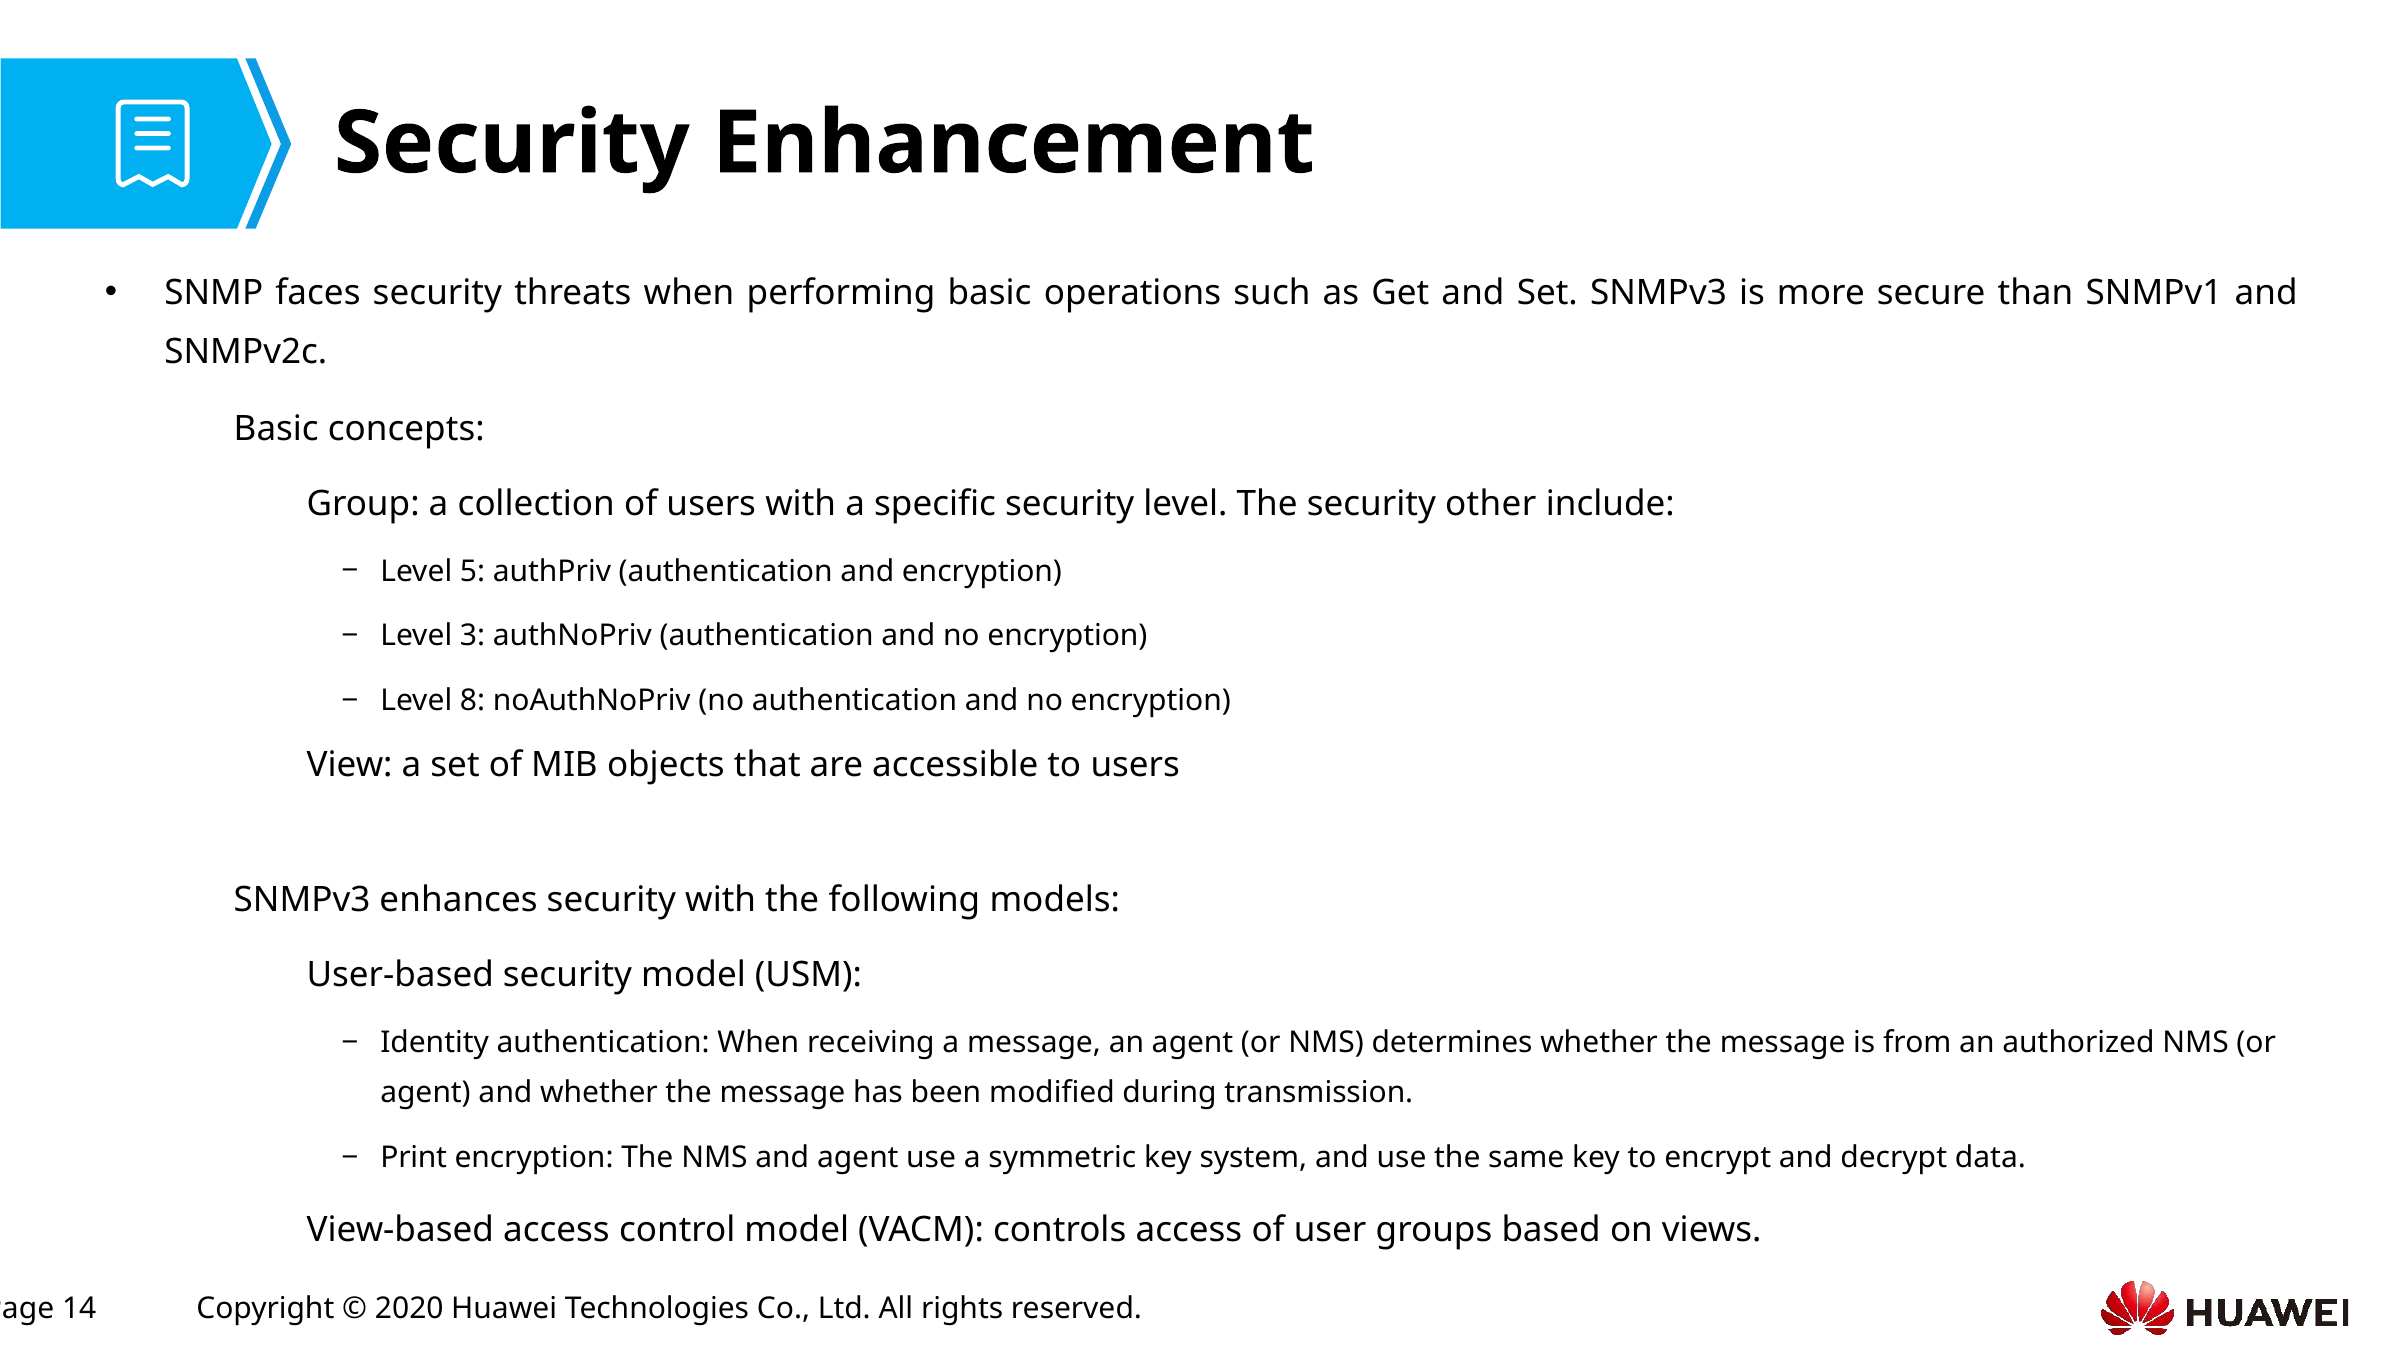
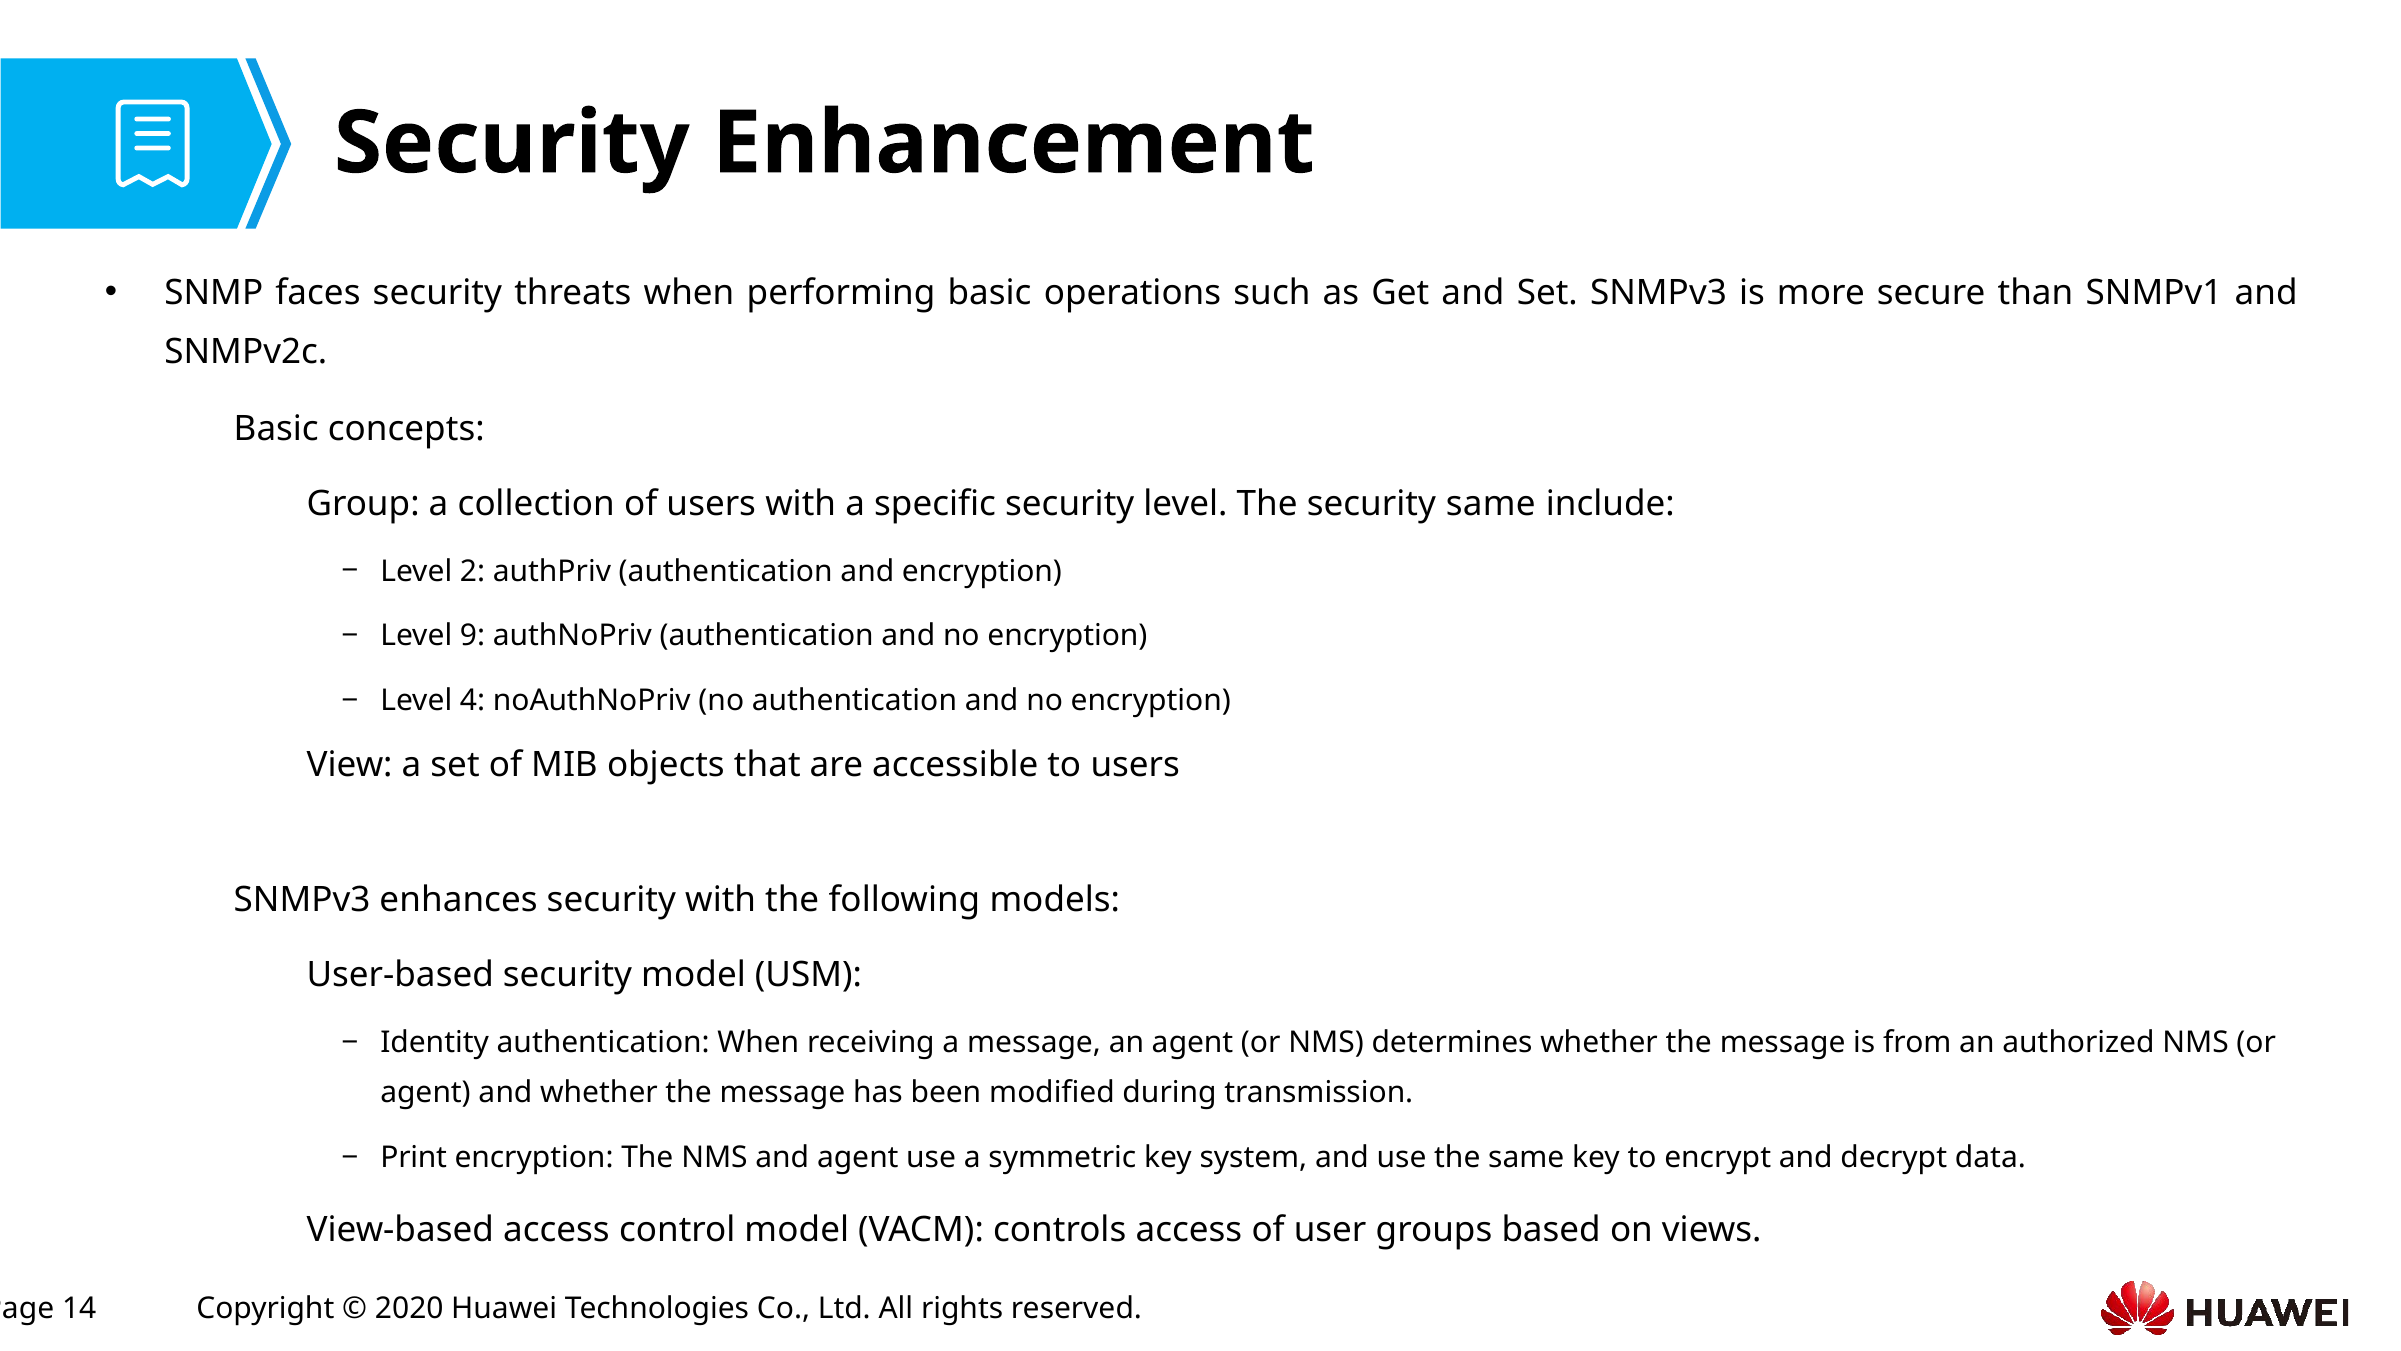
security other: other -> same
5: 5 -> 2
3: 3 -> 9
8: 8 -> 4
